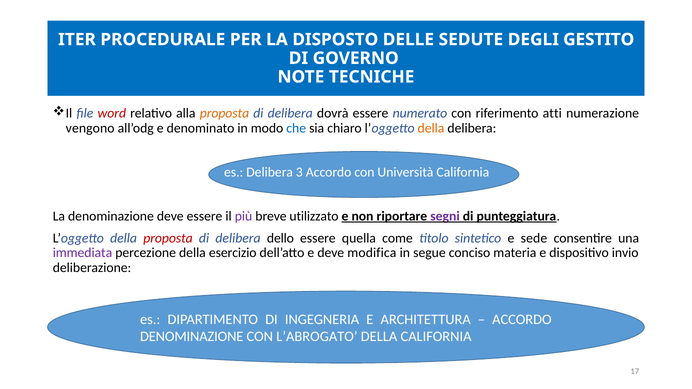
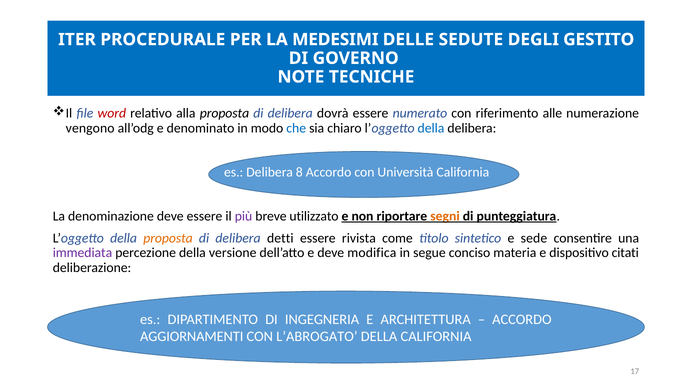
DISPOSTO: DISPOSTO -> MEDESIMI
proposta at (224, 114) colour: orange -> black
atti: atti -> alle
della at (431, 128) colour: orange -> blue
3: 3 -> 8
segni colour: purple -> orange
proposta at (168, 238) colour: red -> orange
dello: dello -> detti
quella: quella -> rivista
esercizio: esercizio -> versione
invio: invio -> citati
DENOMINAZIONE at (192, 337): DENOMINAZIONE -> AGGIORNAMENTI
